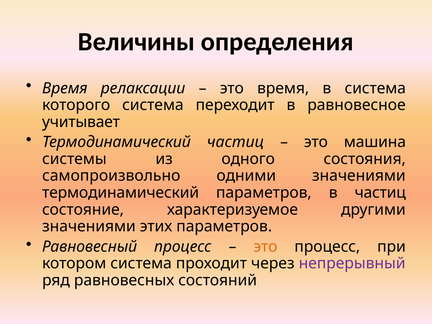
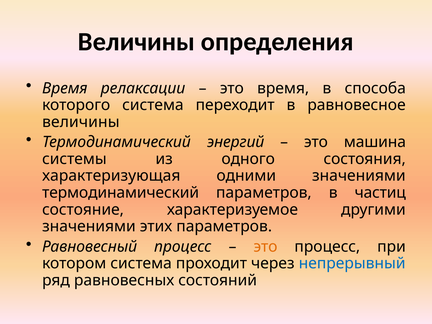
в система: система -> способа
учитывает at (81, 122): учитывает -> величины
Термодинамический частиц: частиц -> энергий
самопроизвольно: самопроизвольно -> характеризующая
непрерывный colour: purple -> blue
